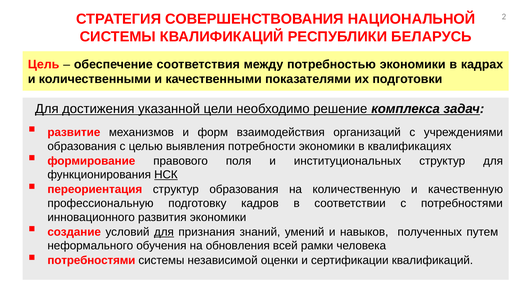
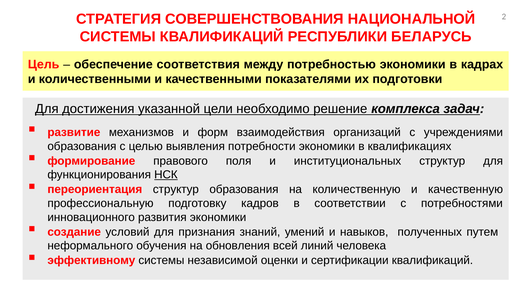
для at (164, 232) underline: present -> none
рамки: рамки -> линий
потребностями at (91, 261): потребностями -> эффективному
